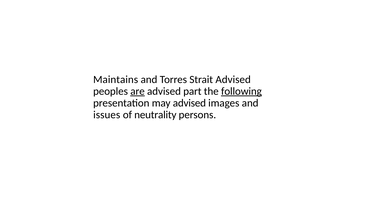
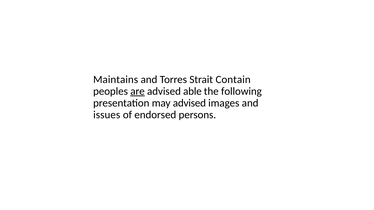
Strait Advised: Advised -> Contain
part: part -> able
following underline: present -> none
neutrality: neutrality -> endorsed
